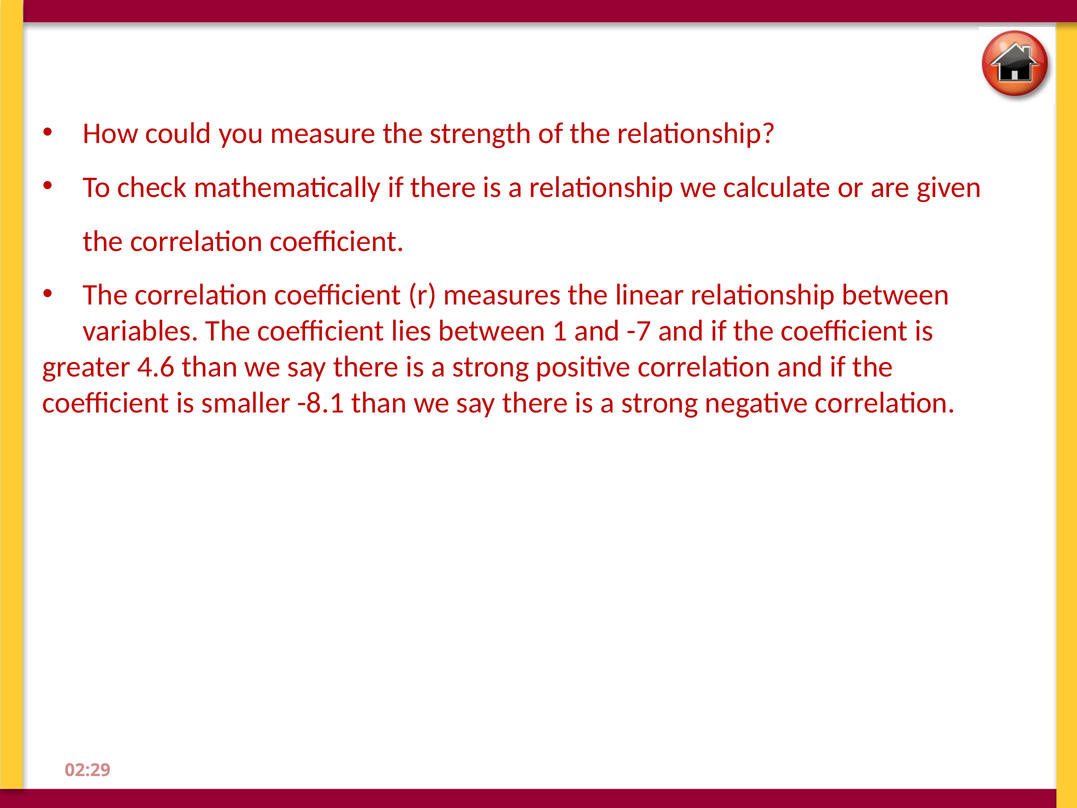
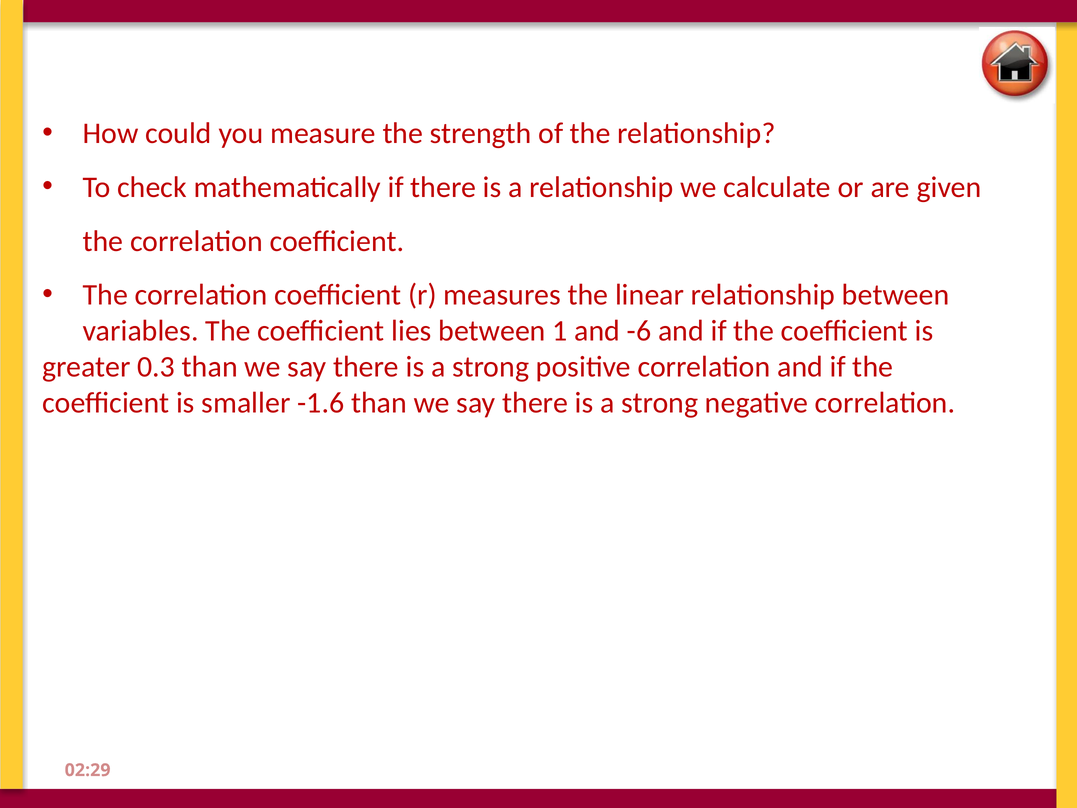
-7: -7 -> -6
4.6: 4.6 -> 0.3
-8.1: -8.1 -> -1.6
